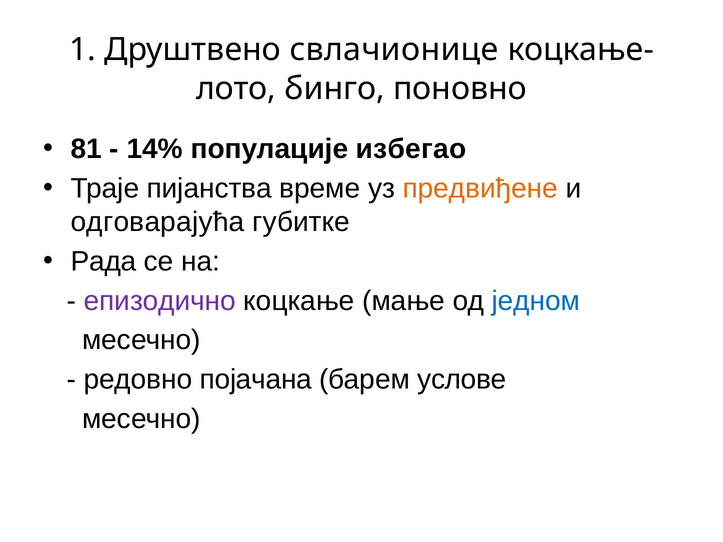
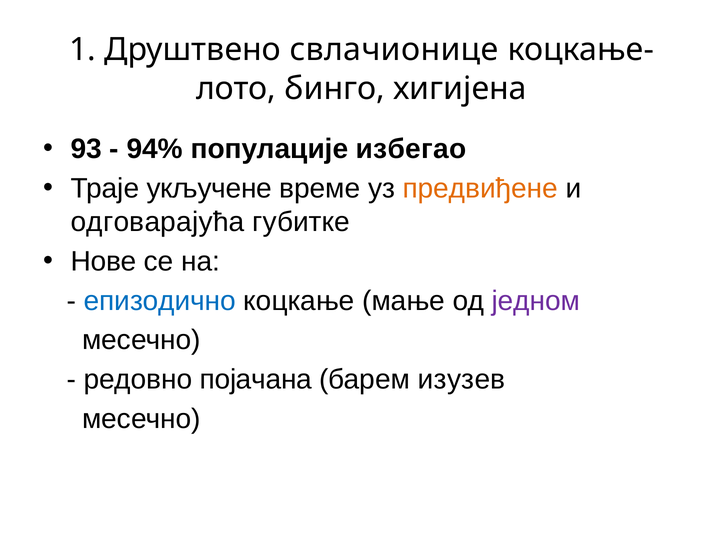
поновно: поновно -> хигијена
81: 81 -> 93
14%: 14% -> 94%
пијанства: пијанства -> укључене
Рада: Рада -> Нове
епизодично colour: purple -> blue
једном colour: blue -> purple
услове: услове -> изузев
